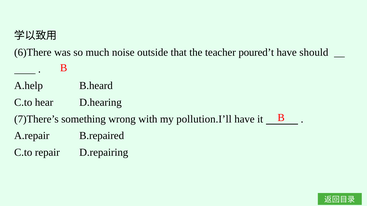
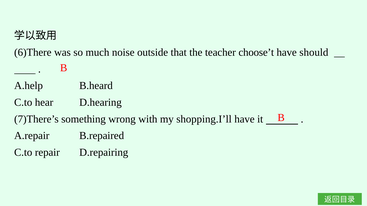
poured’t: poured’t -> choose’t
pollution.I’ll: pollution.I’ll -> shopping.I’ll
